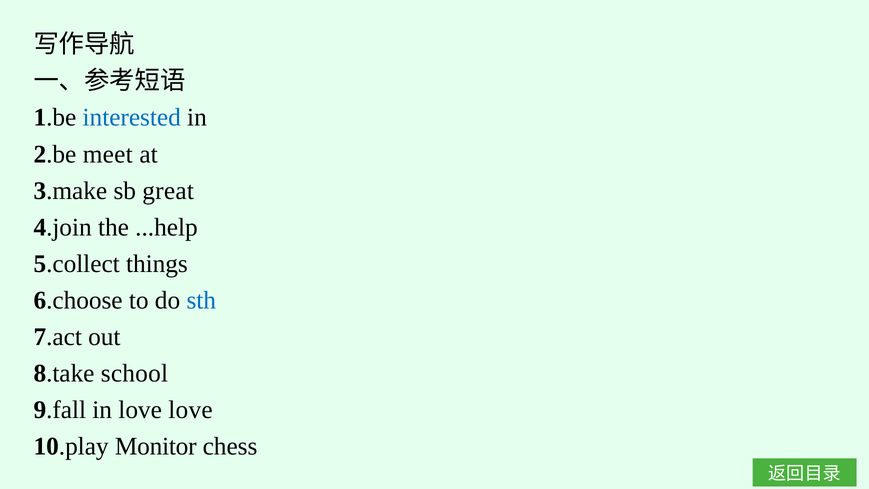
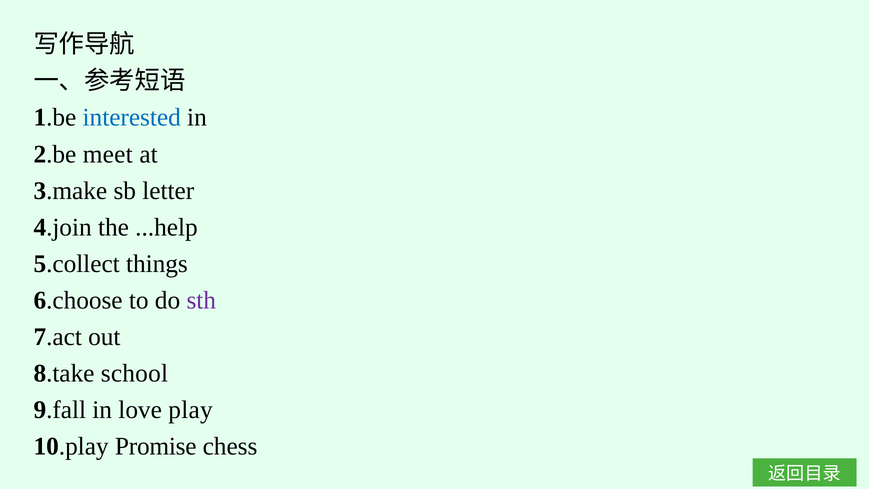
great: great -> letter
sth colour: blue -> purple
love love: love -> play
Monitor: Monitor -> Promise
